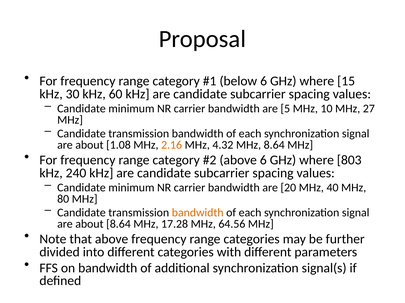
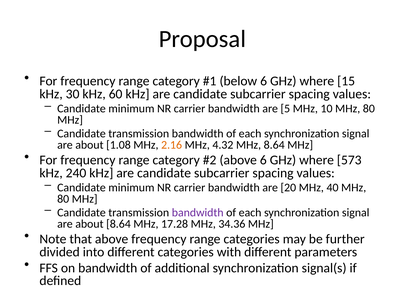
10 MHz 27: 27 -> 80
803: 803 -> 573
bandwidth at (198, 213) colour: orange -> purple
64.56: 64.56 -> 34.36
